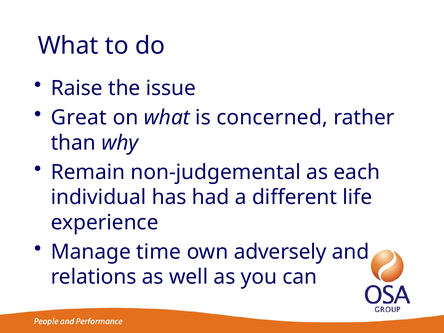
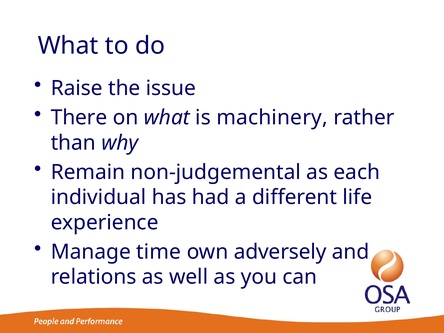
Great: Great -> There
concerned: concerned -> machinery
